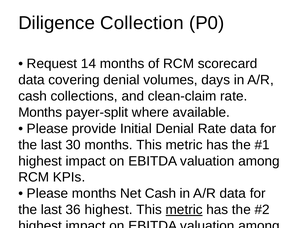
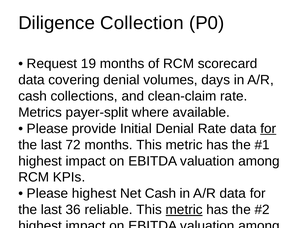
14: 14 -> 19
Months at (40, 113): Months -> Metrics
for at (268, 129) underline: none -> present
30: 30 -> 72
Please months: months -> highest
36 highest: highest -> reliable
